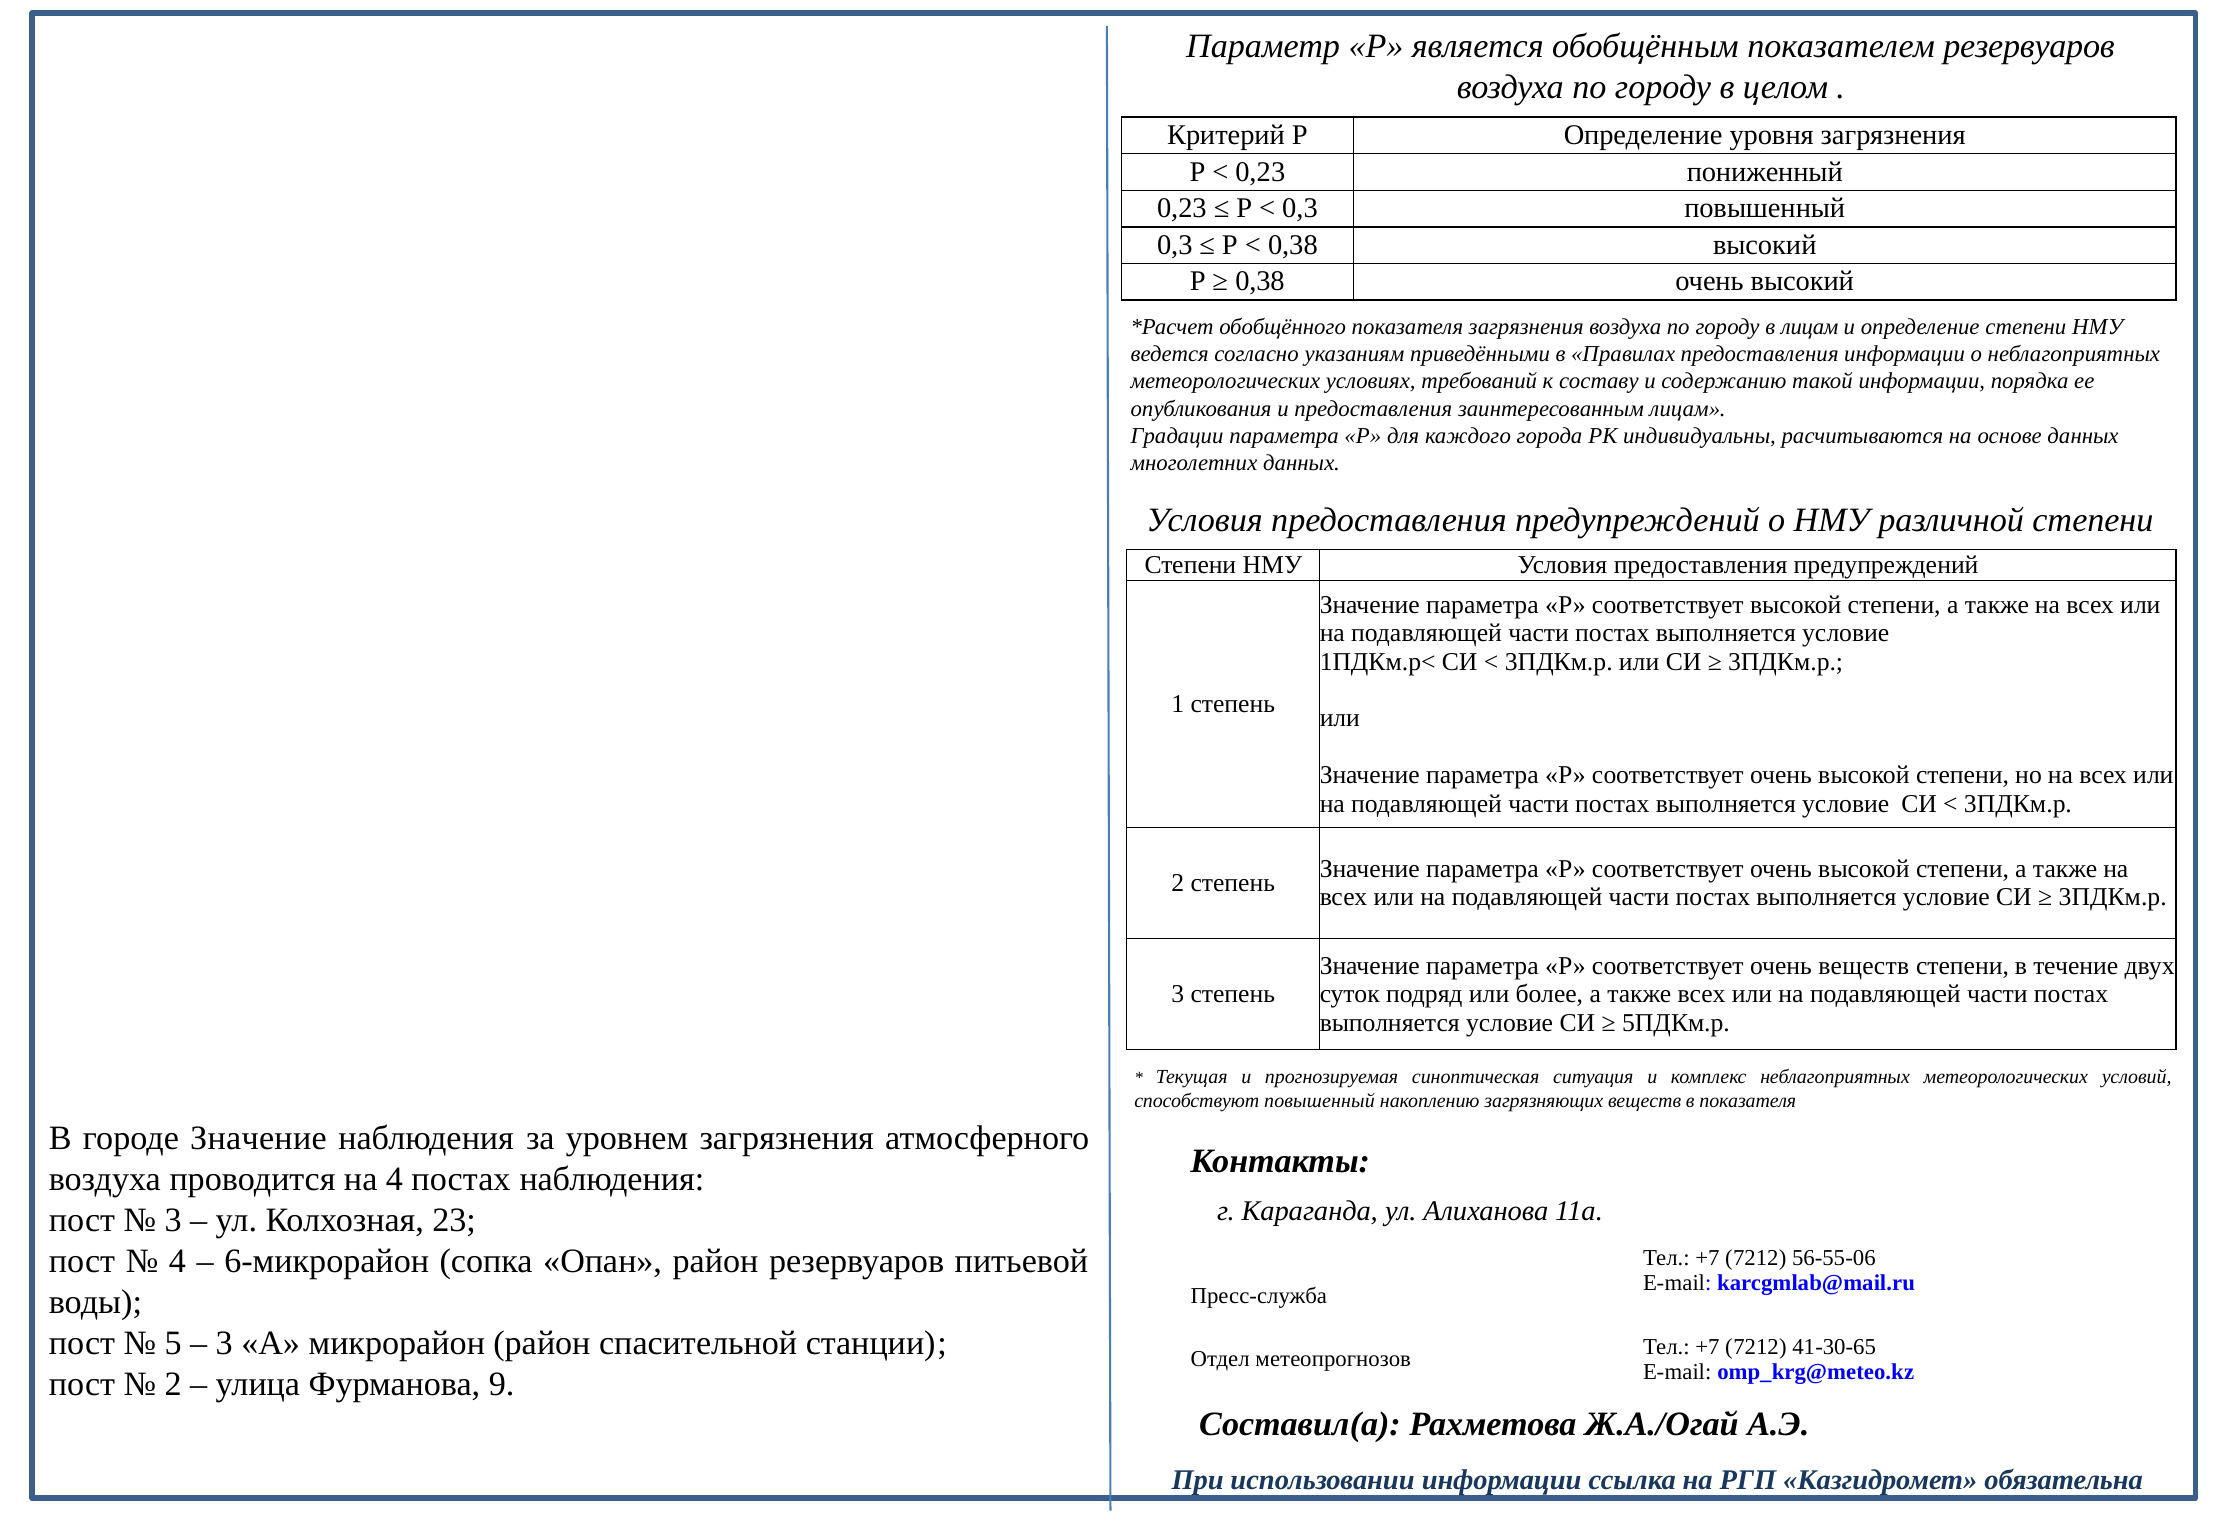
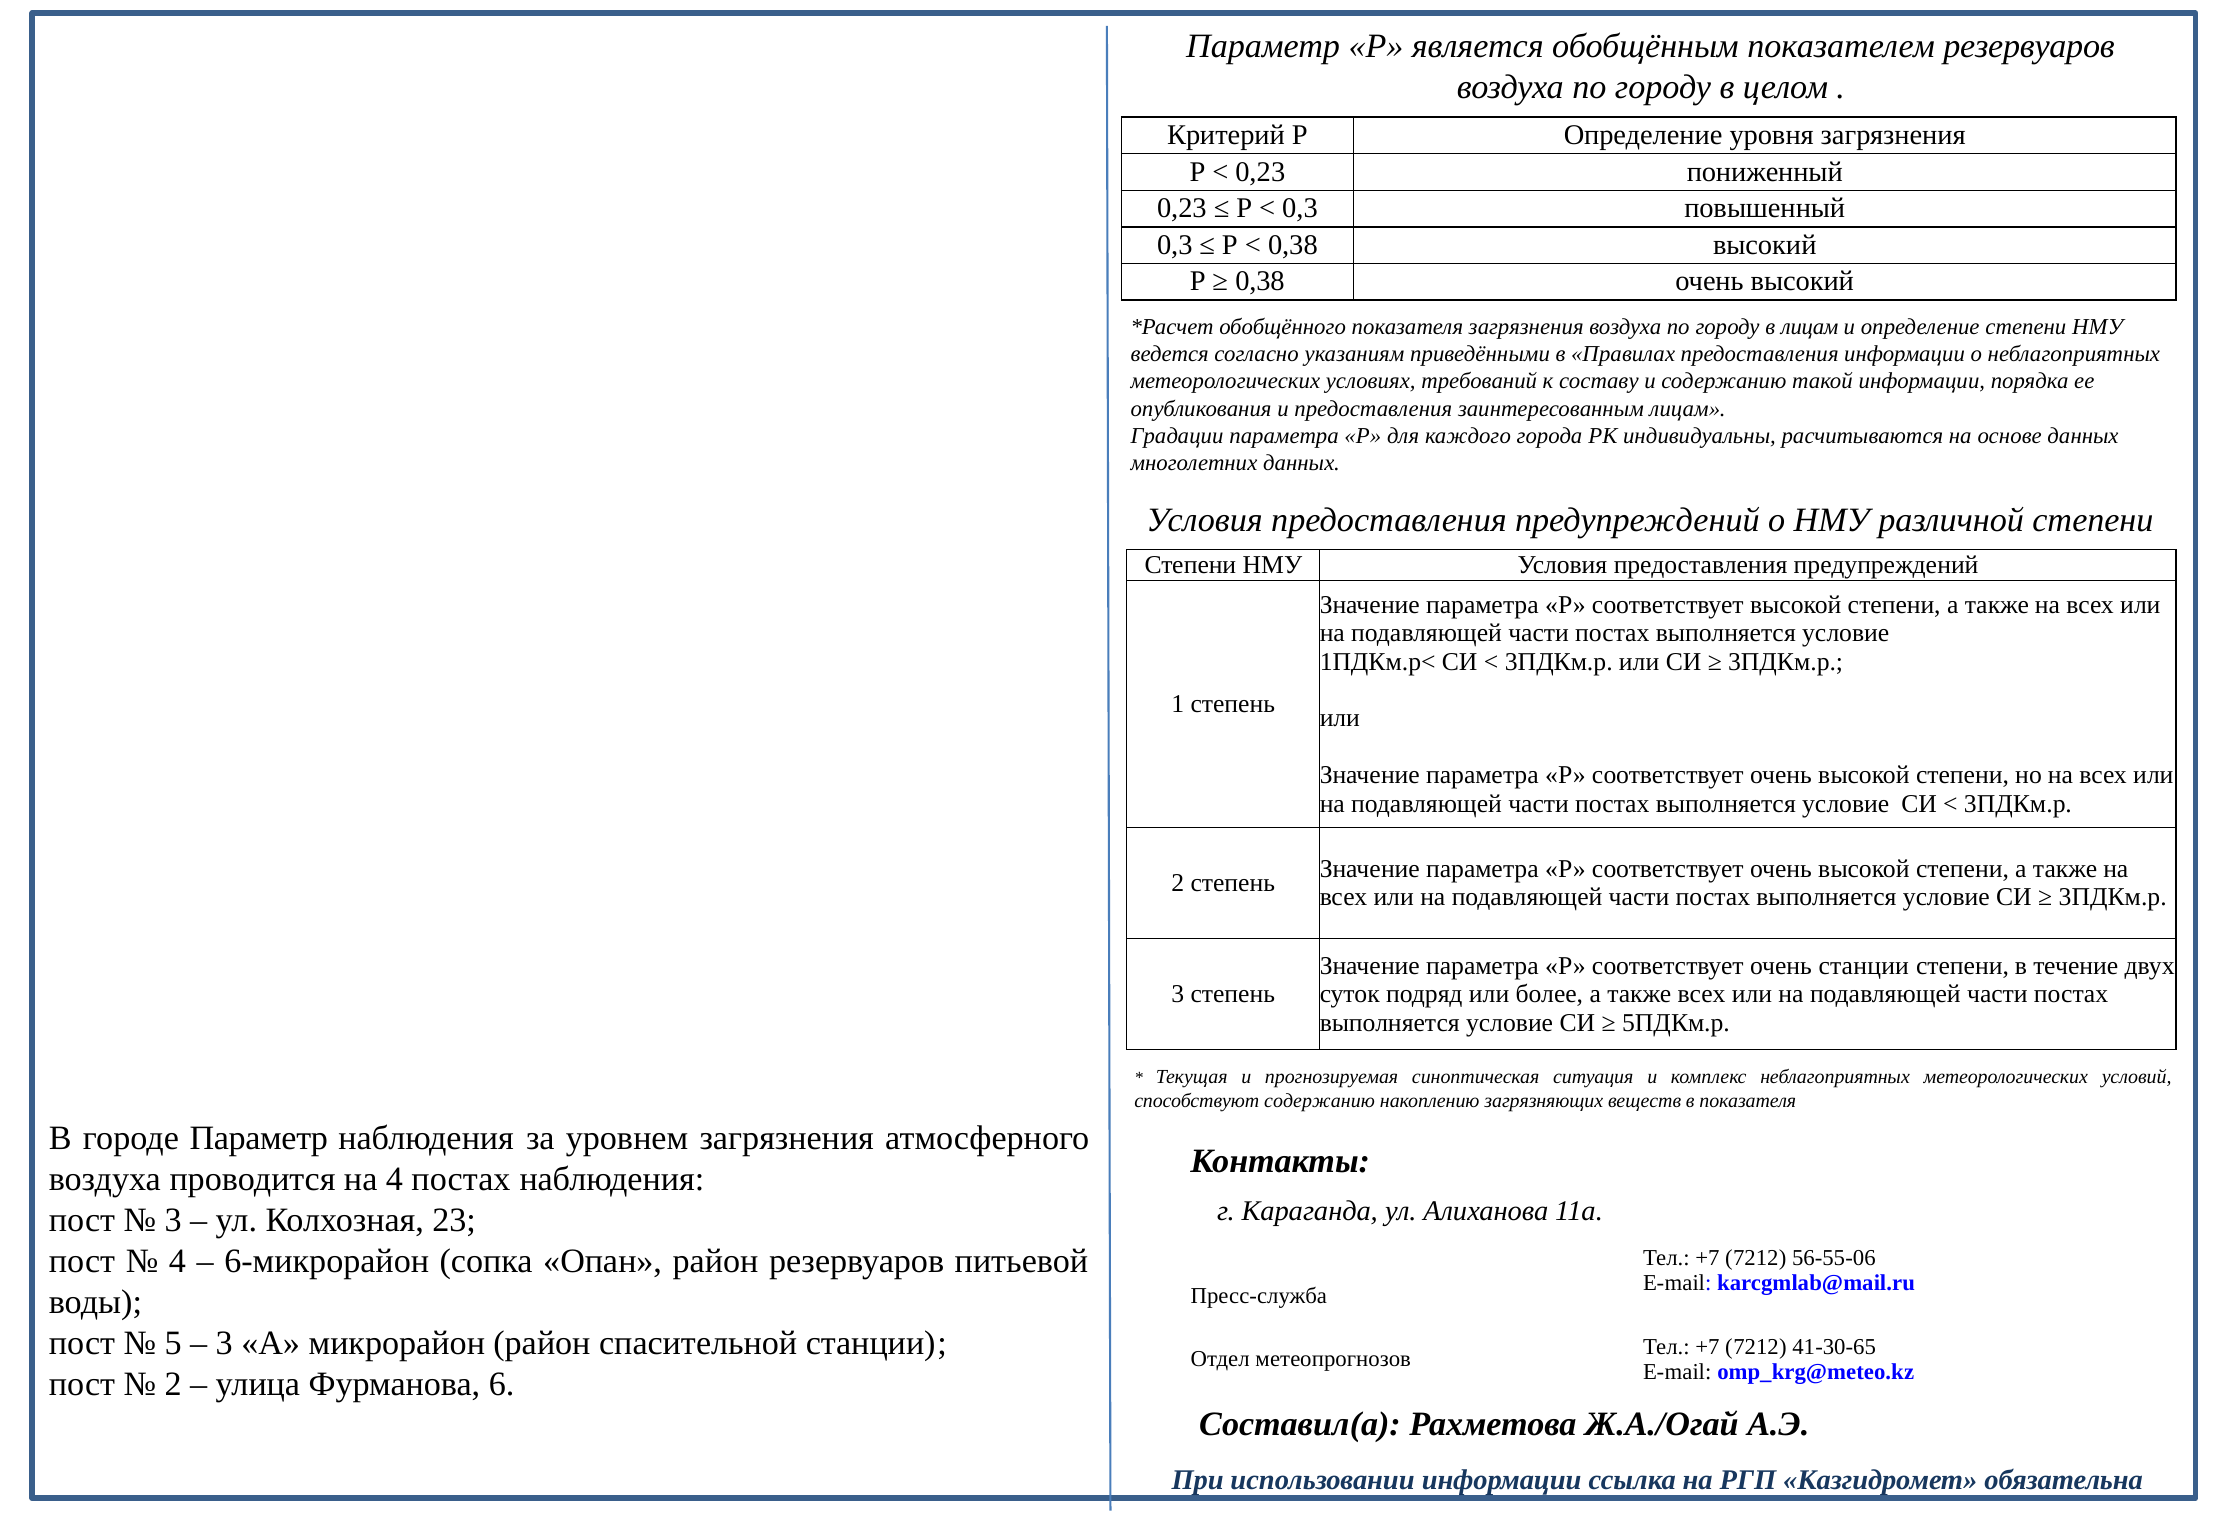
очень веществ: веществ -> станции
способствуют повышенный: повышенный -> содержанию
городе Значение: Значение -> Параметр
9: 9 -> 6
